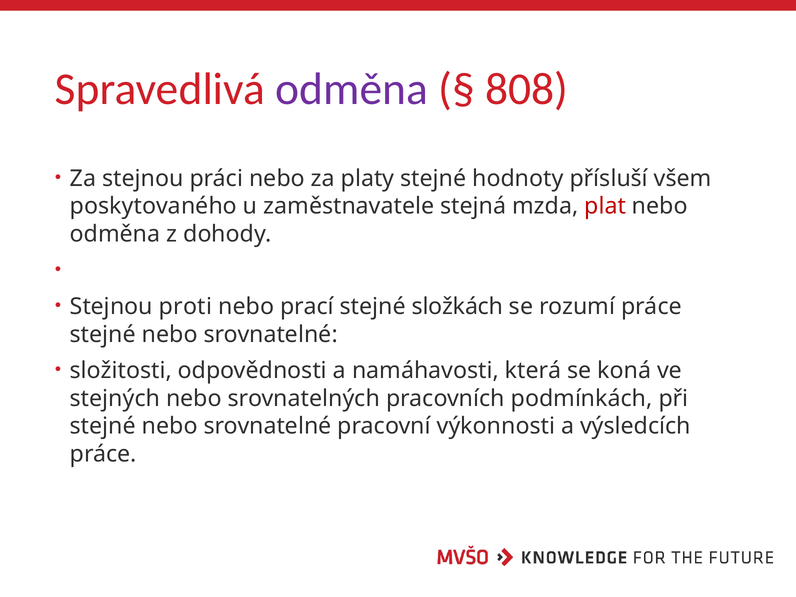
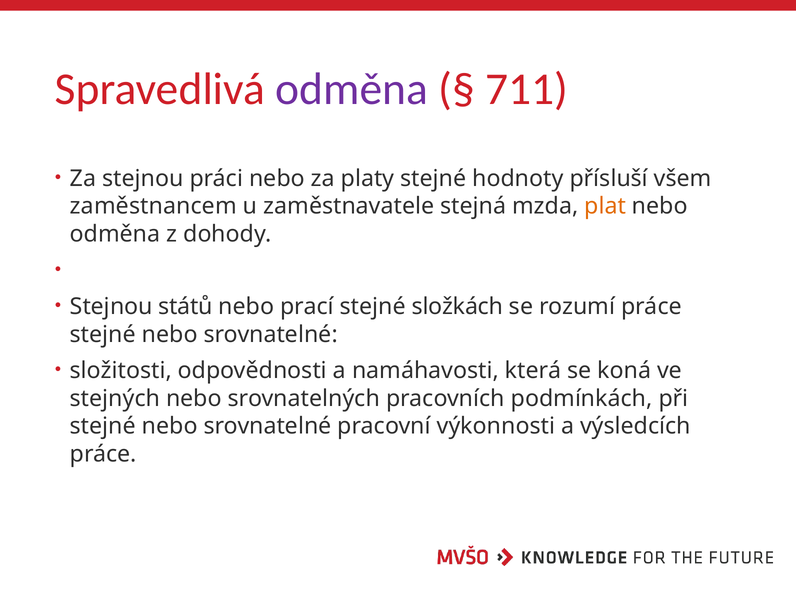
808: 808 -> 711
poskytovaného: poskytovaného -> zaměstnancem
plat colour: red -> orange
proti: proti -> států
